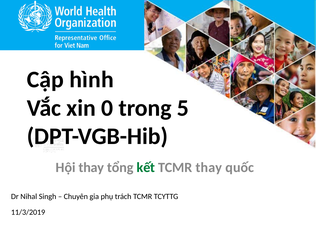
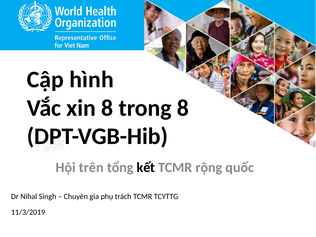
xin 0: 0 -> 8
trong 5: 5 -> 8
Hội thay: thay -> trên
kết colour: green -> black
TCMR thay: thay -> rộng
